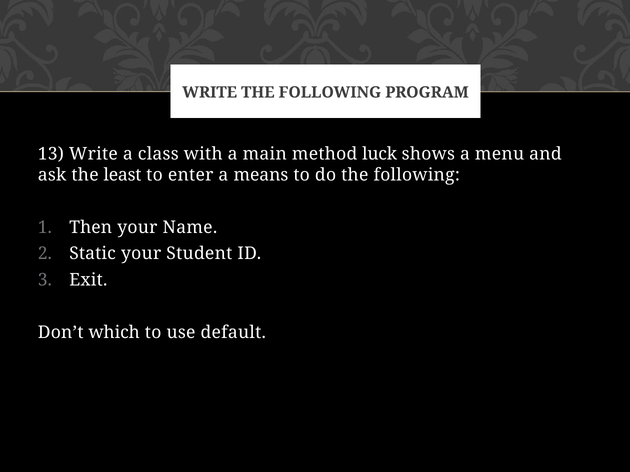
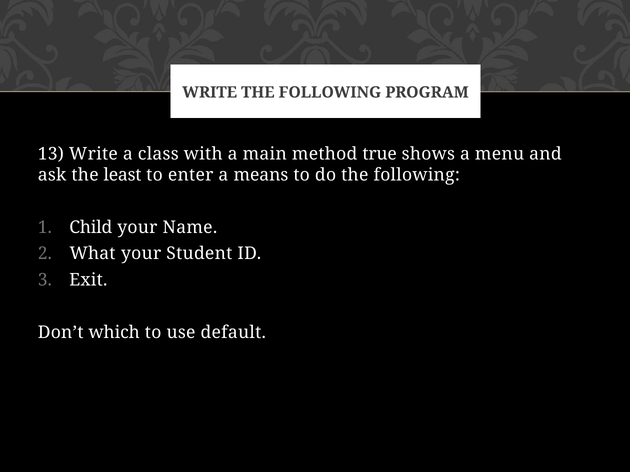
luck: luck -> true
Then: Then -> Child
Static: Static -> What
